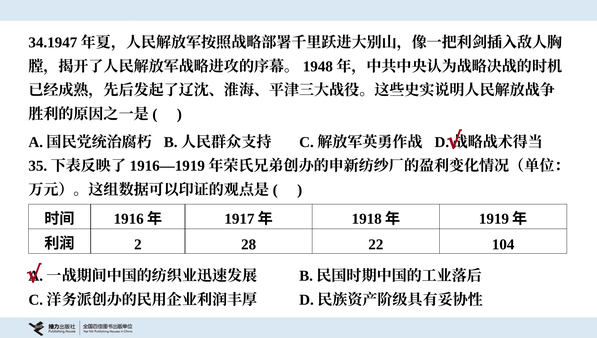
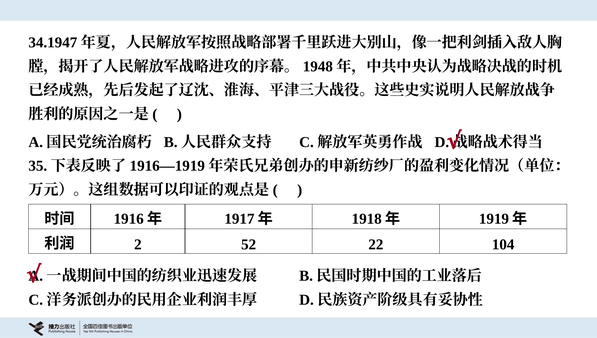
28: 28 -> 52
